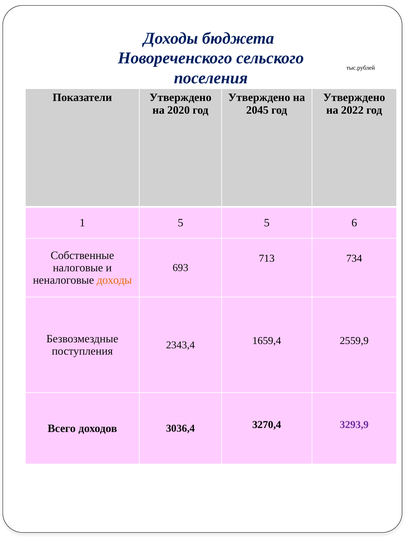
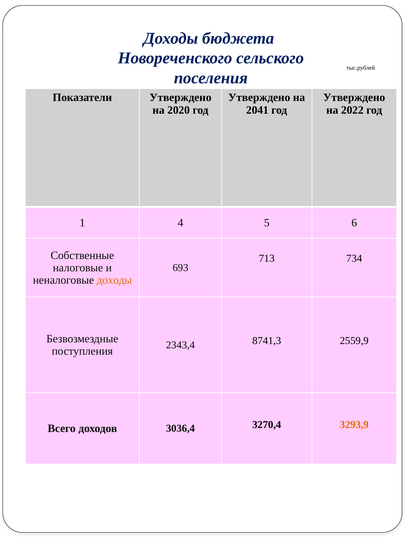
2045: 2045 -> 2041
1 5: 5 -> 4
1659,4: 1659,4 -> 8741,3
3293,9 colour: purple -> orange
